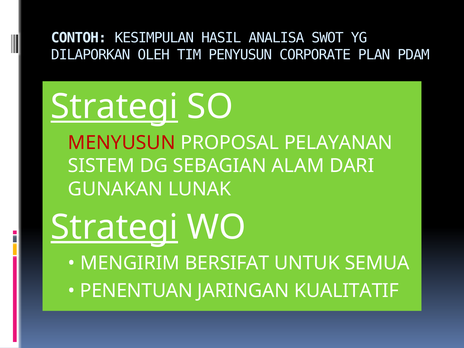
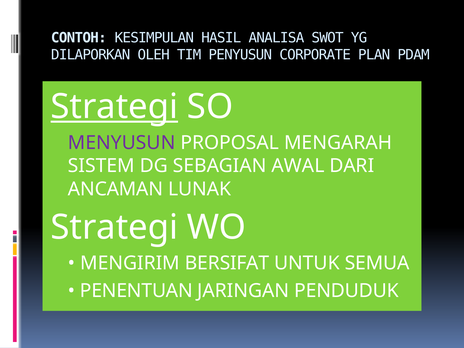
MENYUSUN colour: red -> purple
PELAYANAN: PELAYANAN -> MENGARAH
ALAM: ALAM -> AWAL
GUNAKAN: GUNAKAN -> ANCAMAN
Strategi at (114, 227) underline: present -> none
KUALITATIF: KUALITATIF -> PENDUDUK
